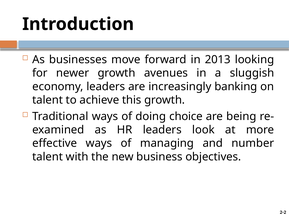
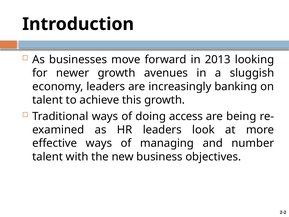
choice: choice -> access
